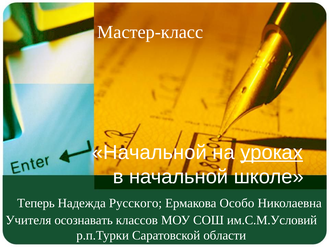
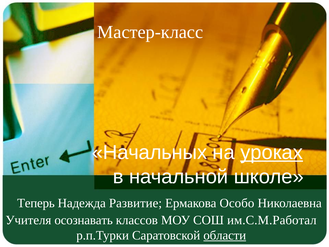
Начальной at (149, 152): Начальной -> Начальных
Русского: Русского -> Развитие
им.С.М.Условий: им.С.М.Условий -> им.С.М.Работал
области underline: none -> present
